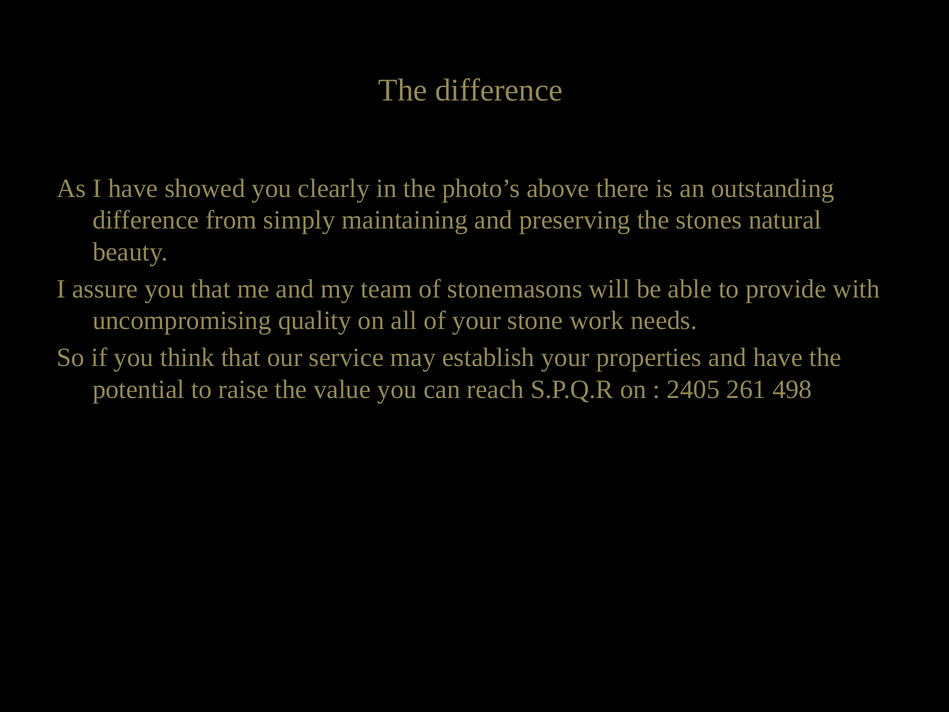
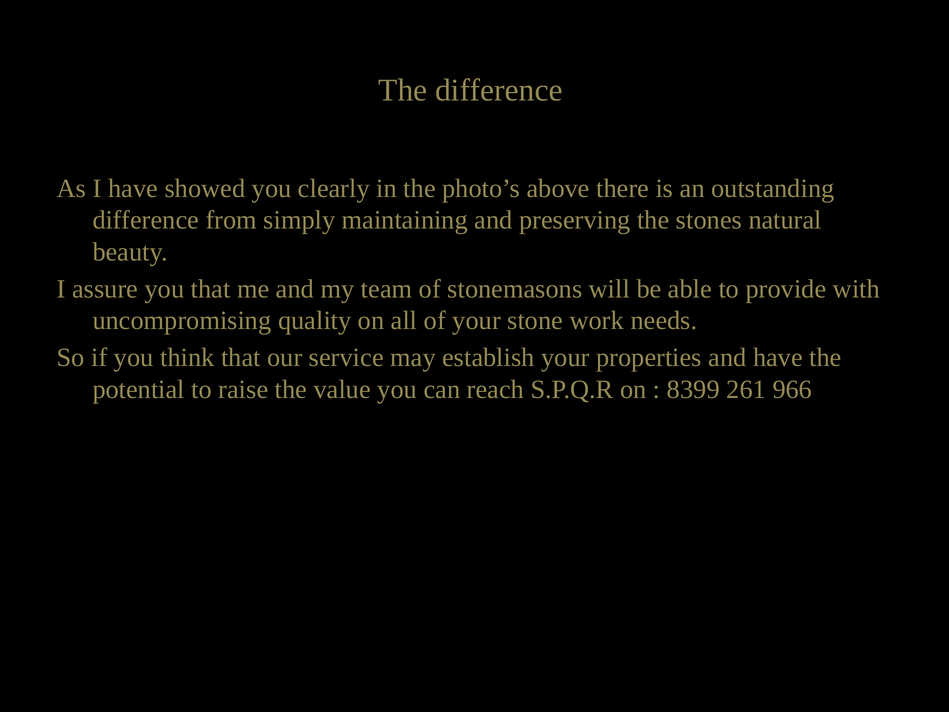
2405: 2405 -> 8399
498: 498 -> 966
